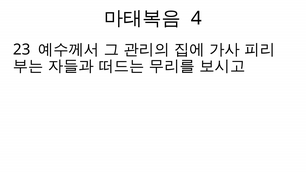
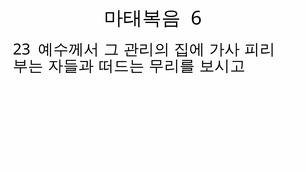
4: 4 -> 6
